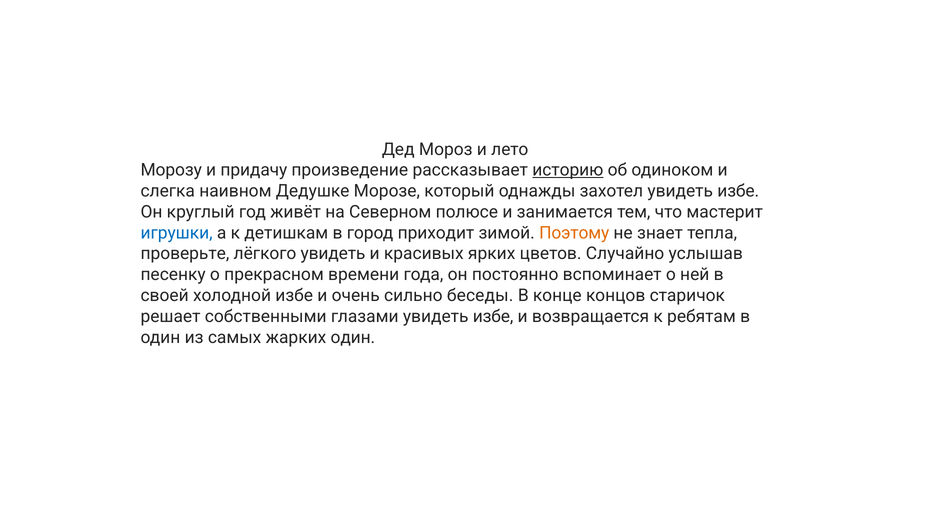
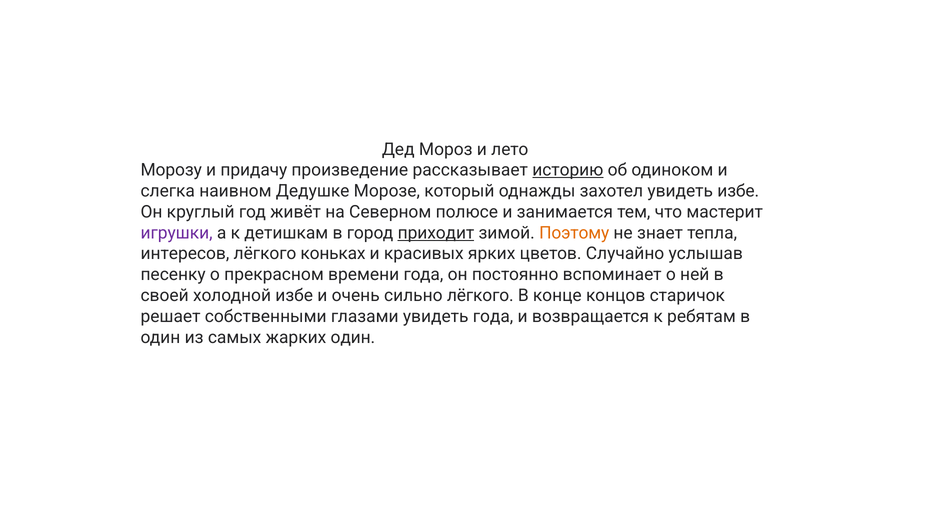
игрушки colour: blue -> purple
приходит underline: none -> present
проверьте: проверьте -> интересов
лёгкого увидеть: увидеть -> коньках
сильно беседы: беседы -> лёгкого
глазами увидеть избе: избе -> года
